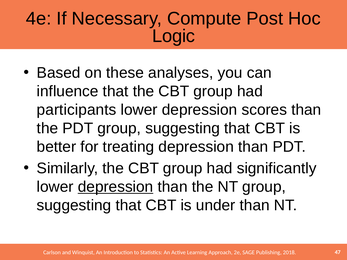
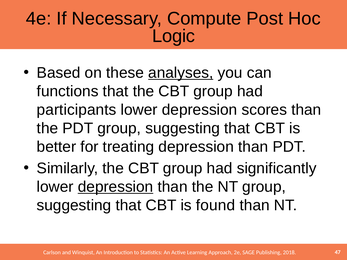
analyses underline: none -> present
influence: influence -> functions
under: under -> found
